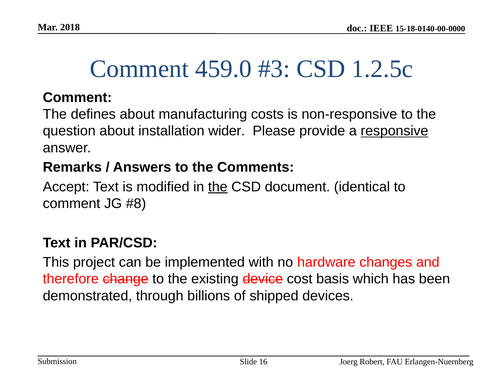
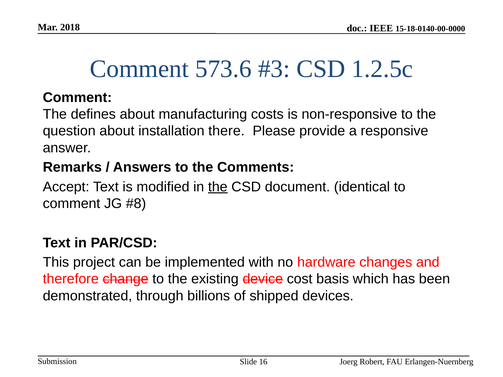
459.0: 459.0 -> 573.6
wider: wider -> there
responsive underline: present -> none
